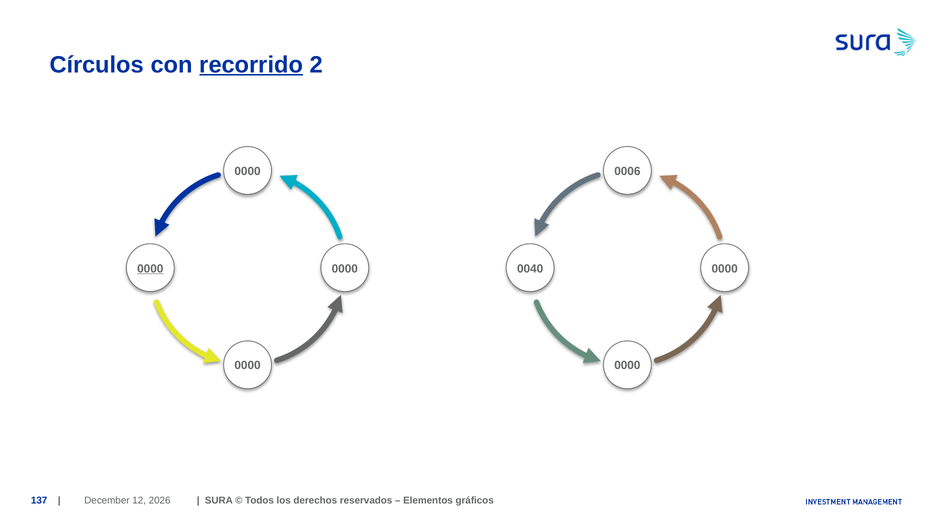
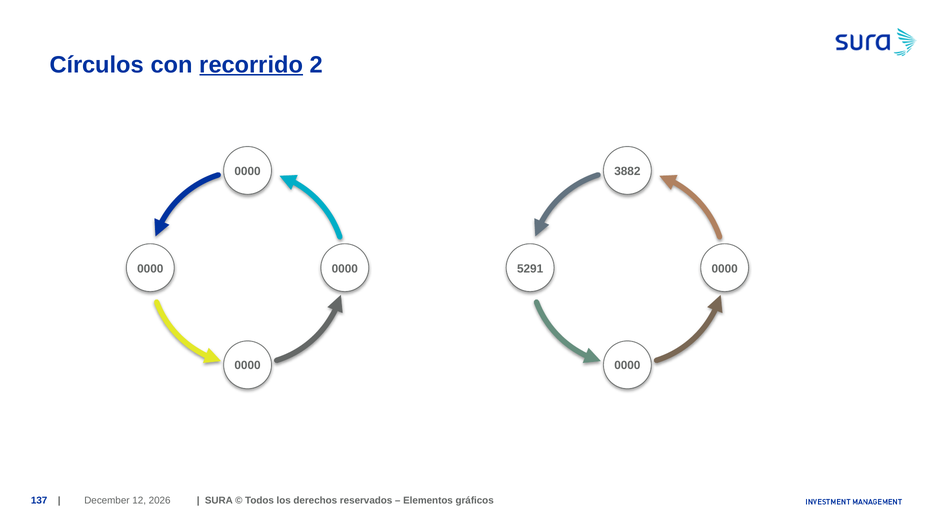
0006: 0006 -> 3882
0000 at (150, 269) underline: present -> none
0040: 0040 -> 5291
